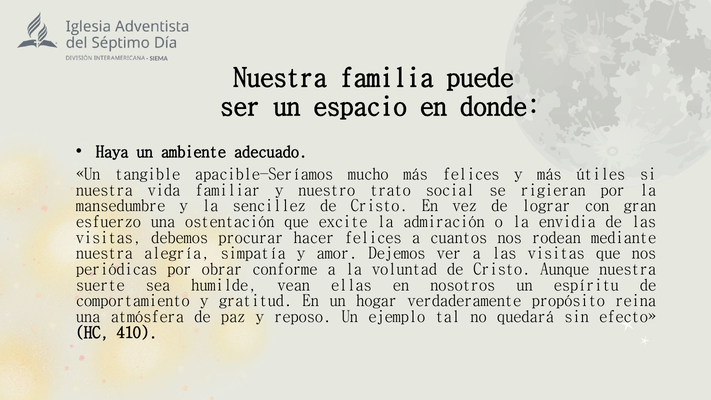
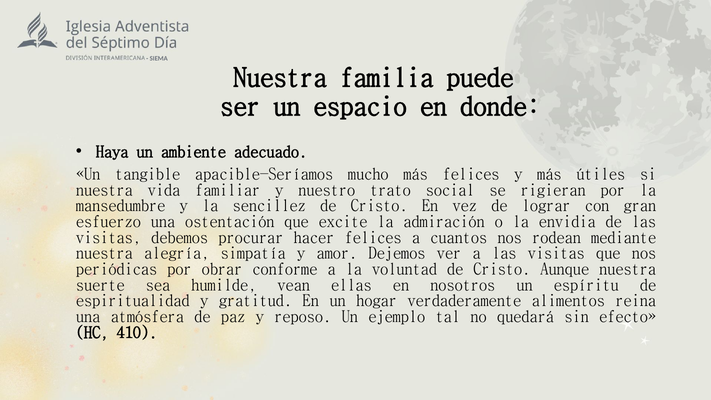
comportamiento: comportamiento -> espiritualidad
propósito: propósito -> alimentos
